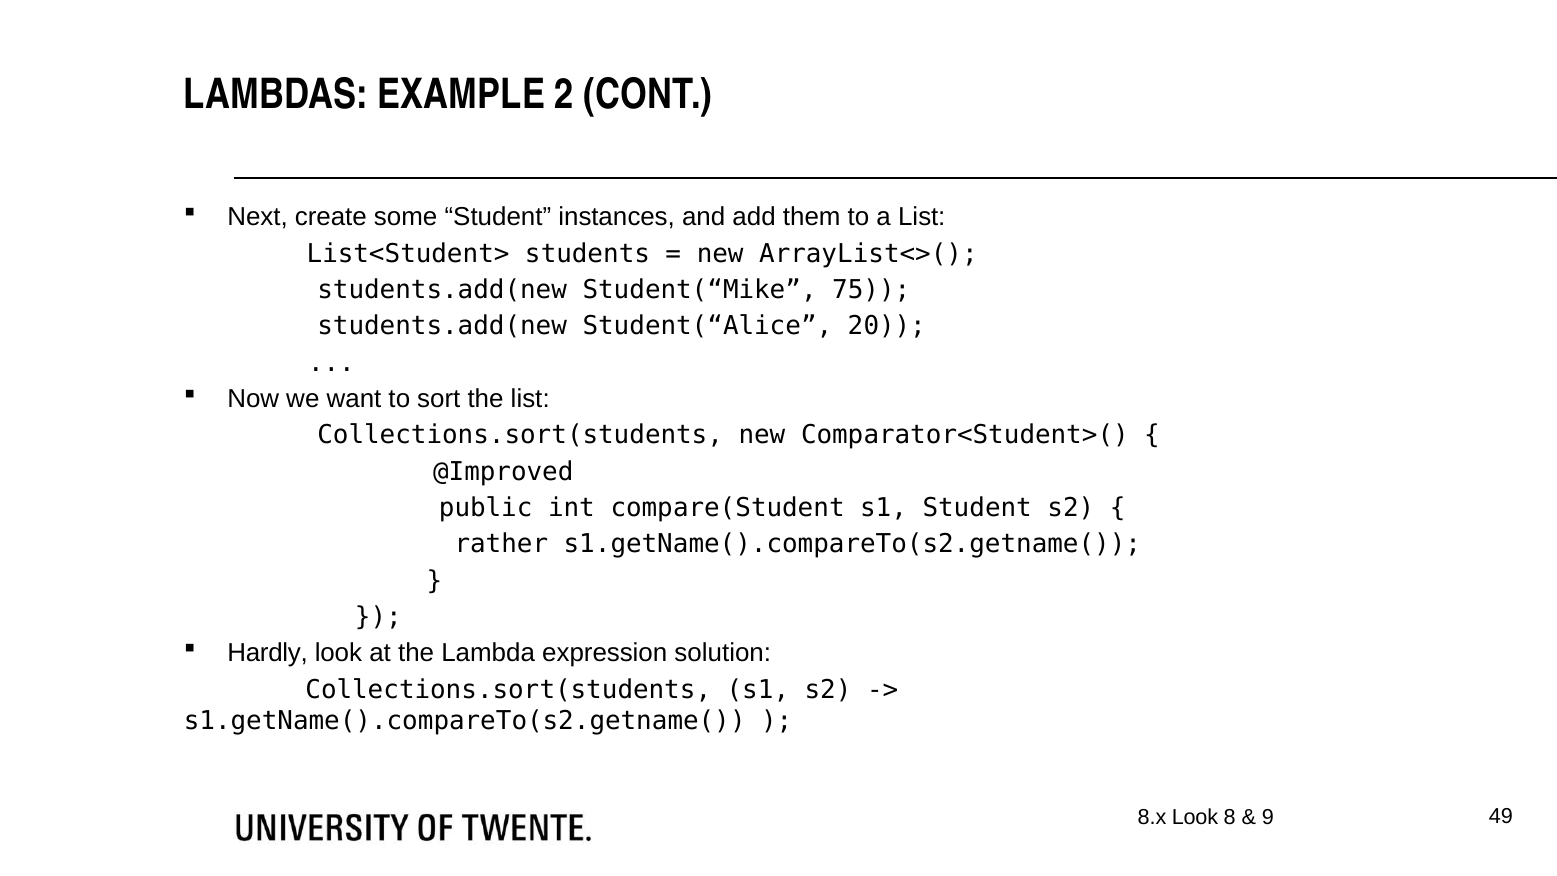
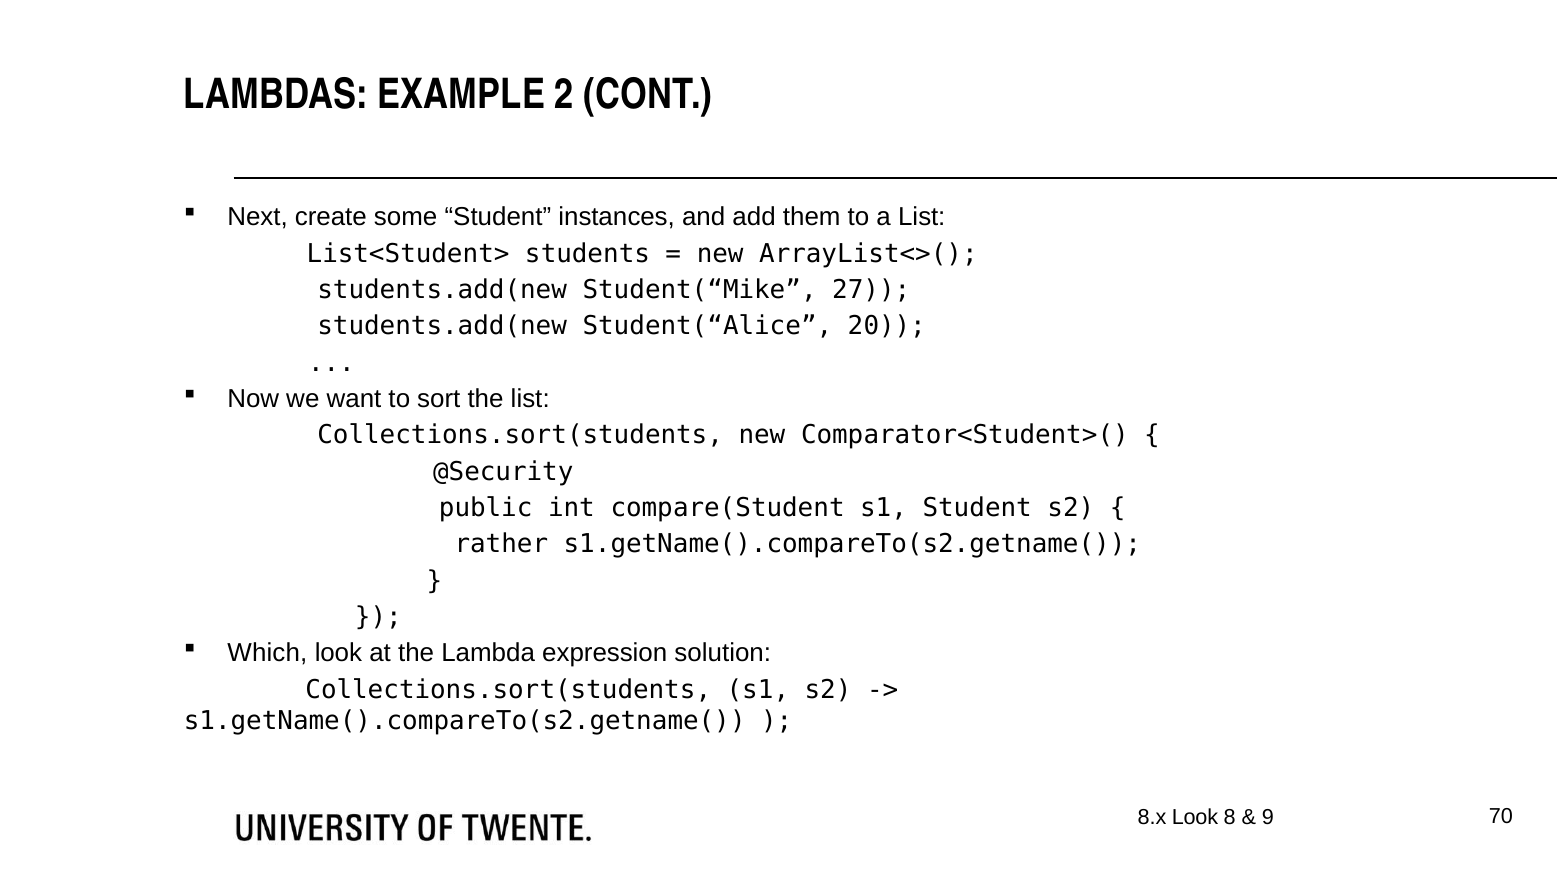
75: 75 -> 27
@Improved: @Improved -> @Security
Hardly: Hardly -> Which
49: 49 -> 70
